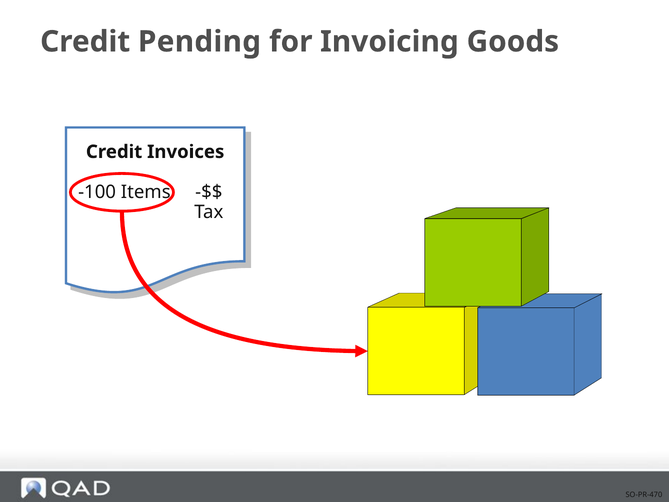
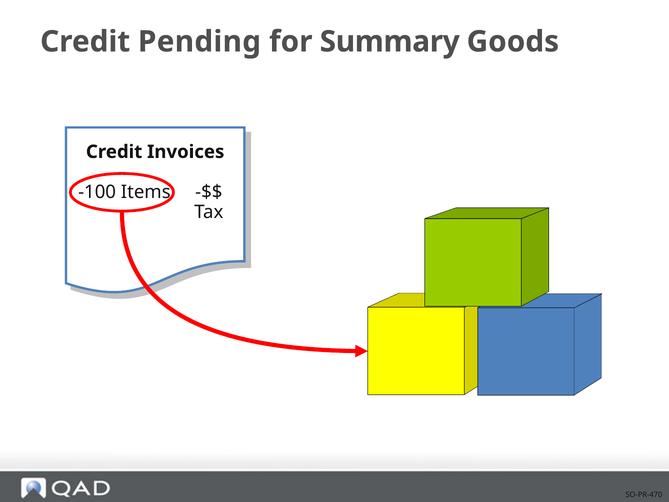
Invoicing: Invoicing -> Summary
